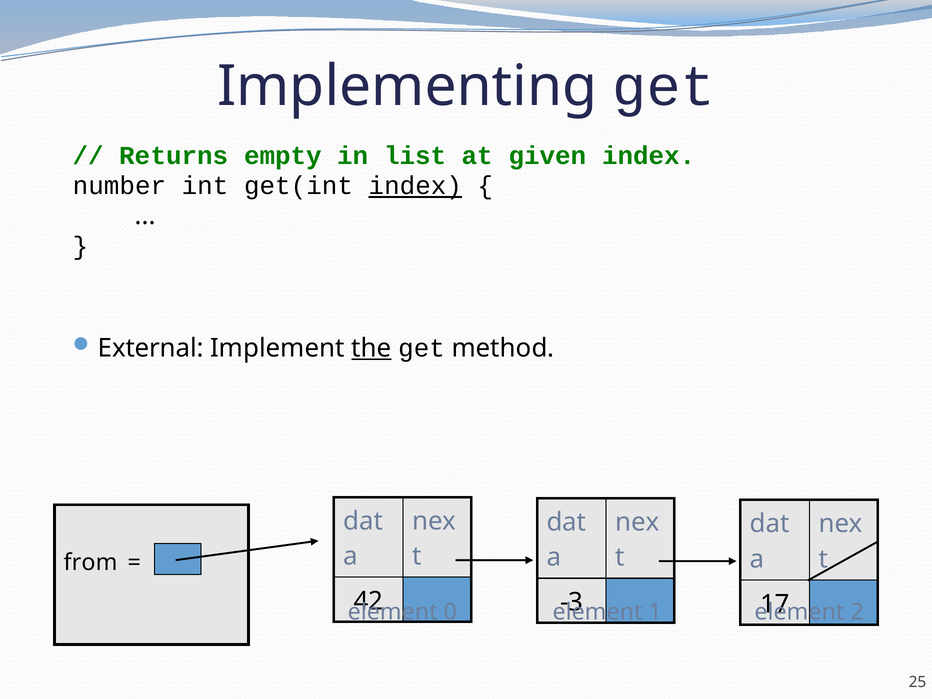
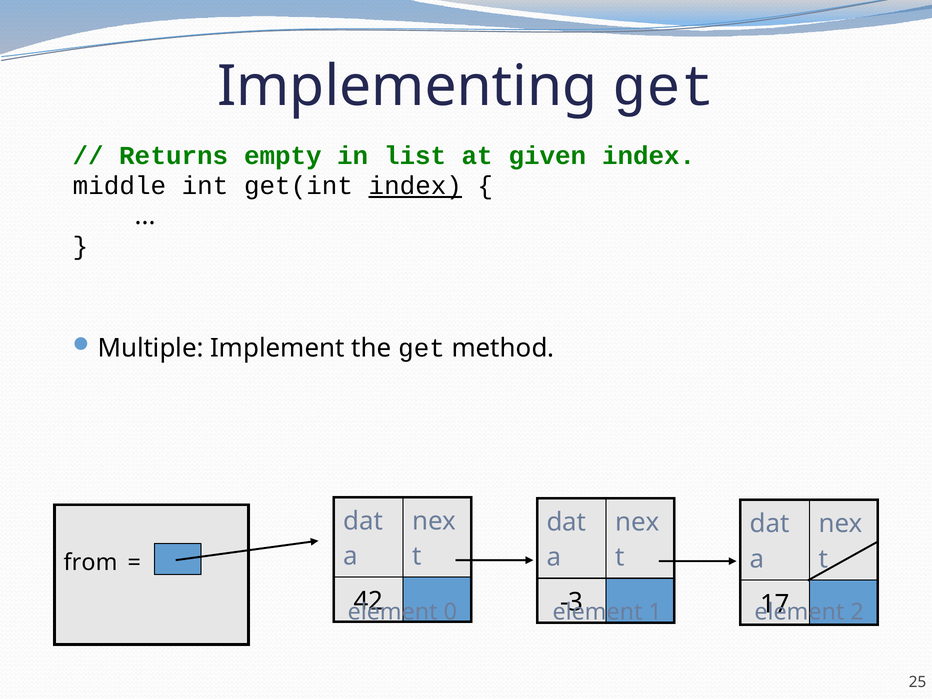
number: number -> middle
External: External -> Multiple
the underline: present -> none
